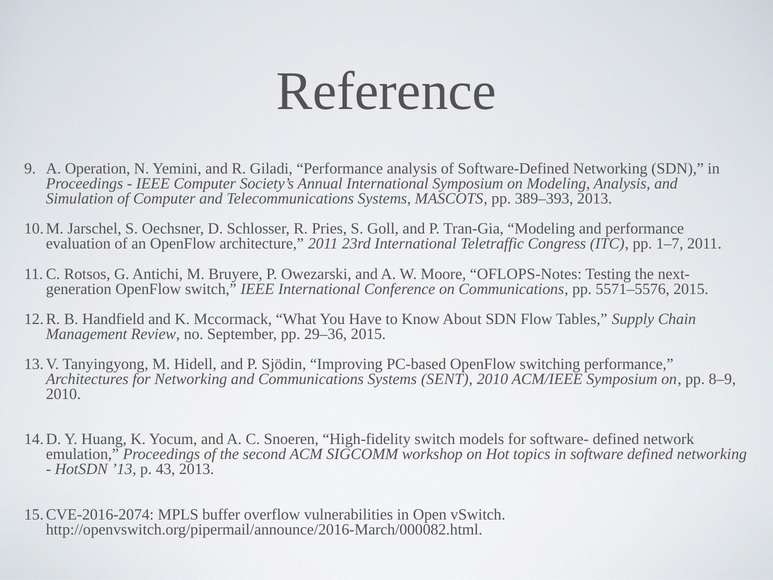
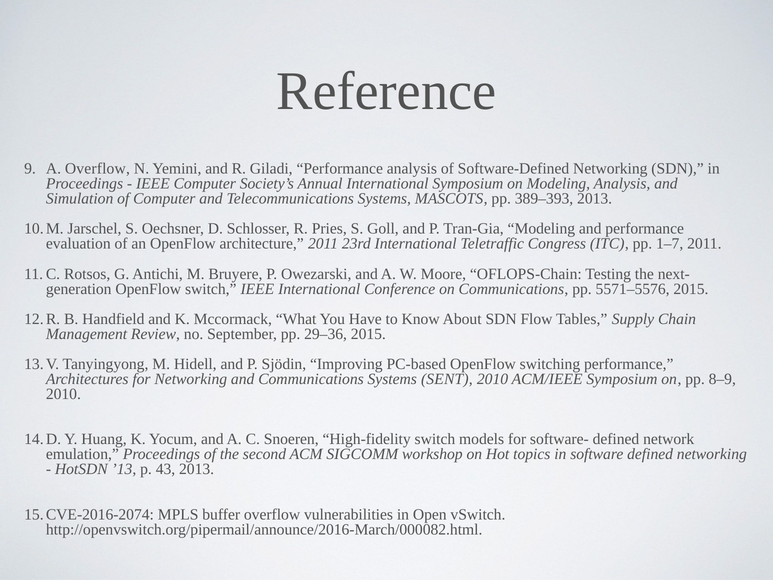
A Operation: Operation -> Overflow
OFLOPS-Notes: OFLOPS-Notes -> OFLOPS-Chain
